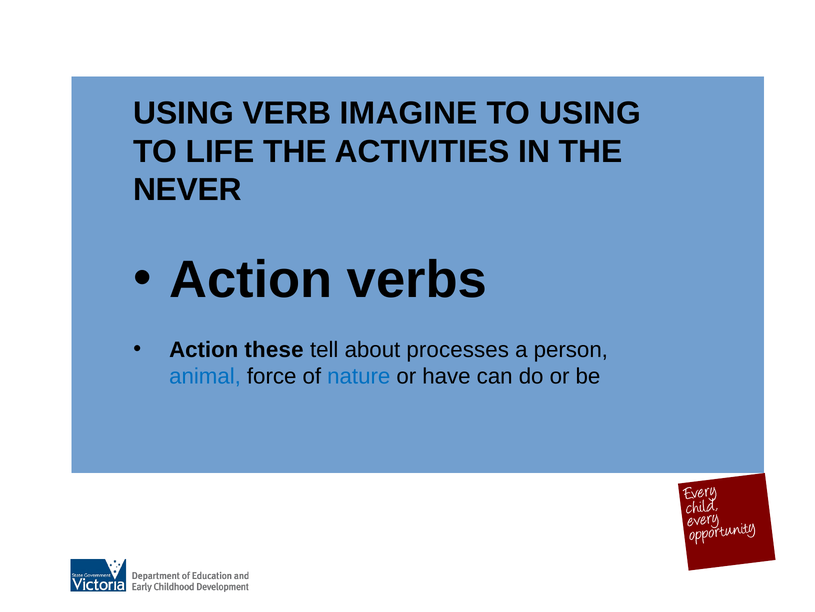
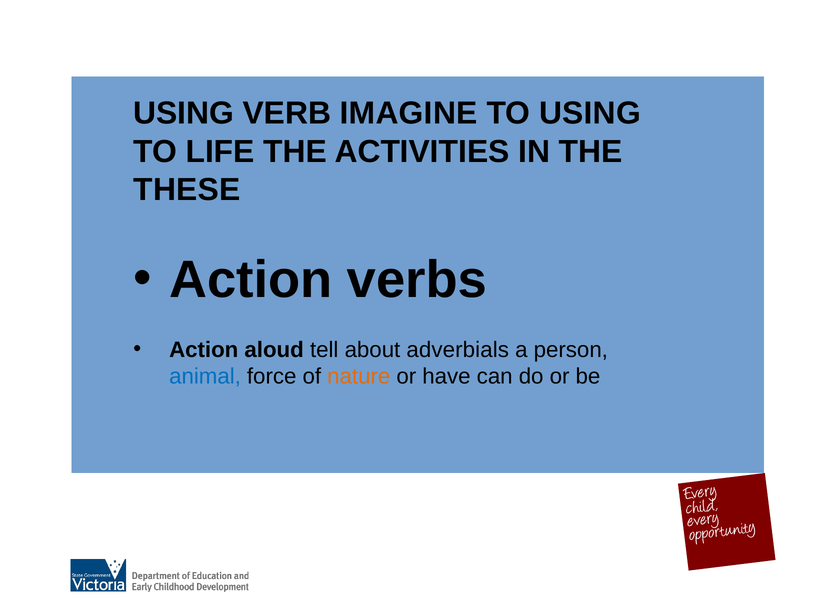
NEVER: NEVER -> THESE
these: these -> aloud
processes: processes -> adverbials
nature colour: blue -> orange
